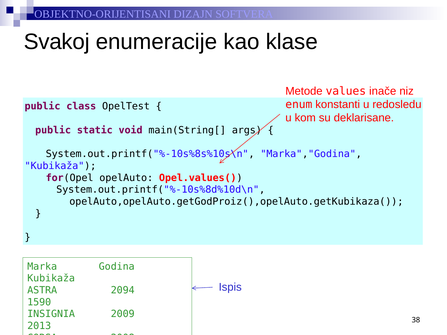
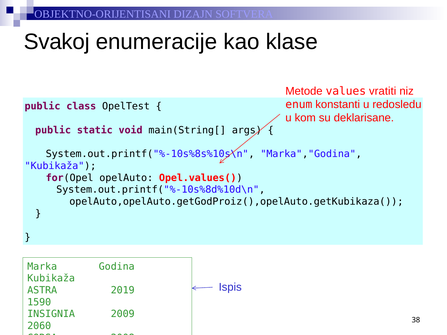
inače: inače -> vratiti
2094: 2094 -> 2019
2013: 2013 -> 2060
